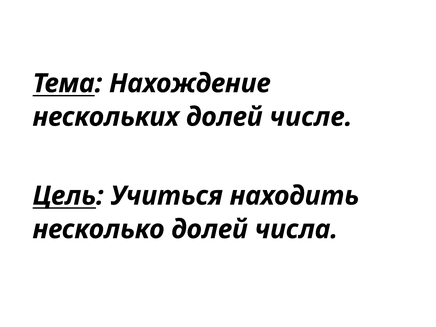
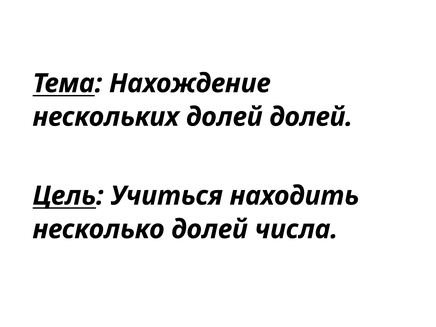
долей числе: числе -> долей
